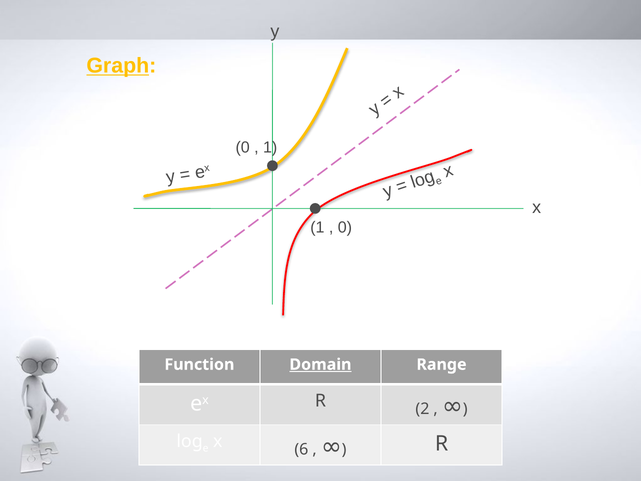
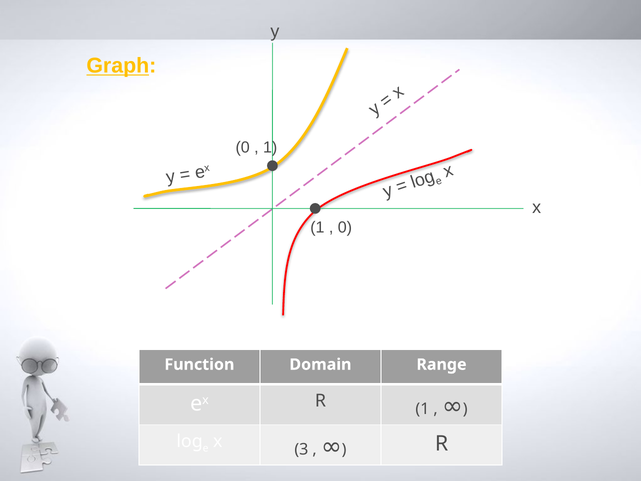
Domain underline: present -> none
R 2: 2 -> 1
6: 6 -> 3
